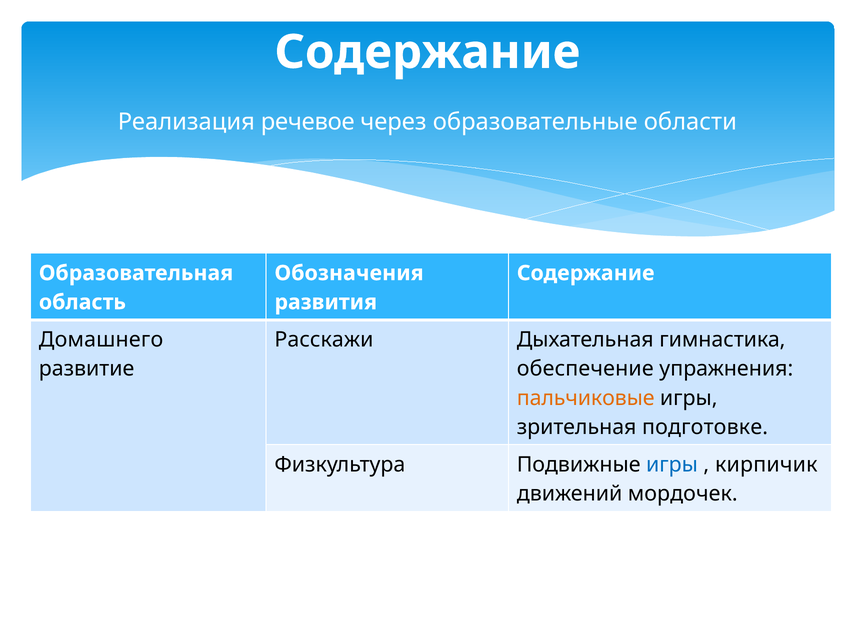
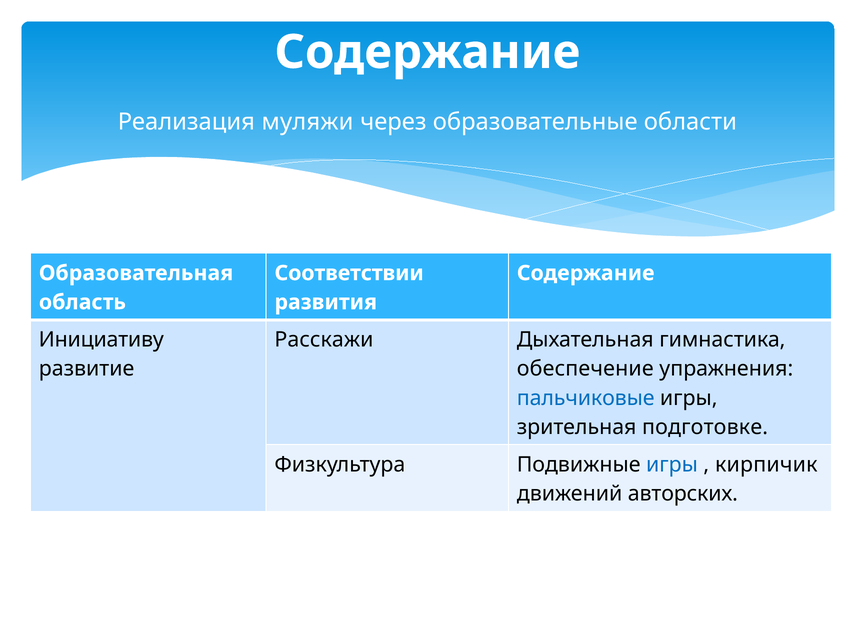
речевое: речевое -> муляжи
Обозначения: Обозначения -> Соответствии
Домашнего: Домашнего -> Инициативу
пальчиковые colour: orange -> blue
мордочек: мордочек -> авторских
